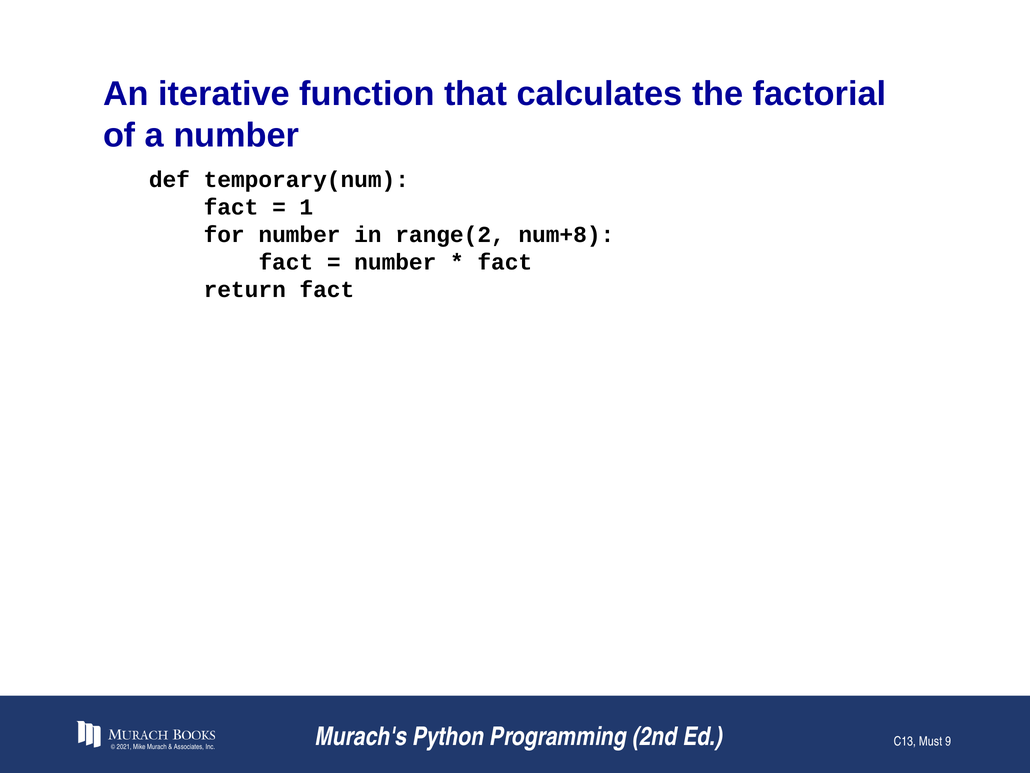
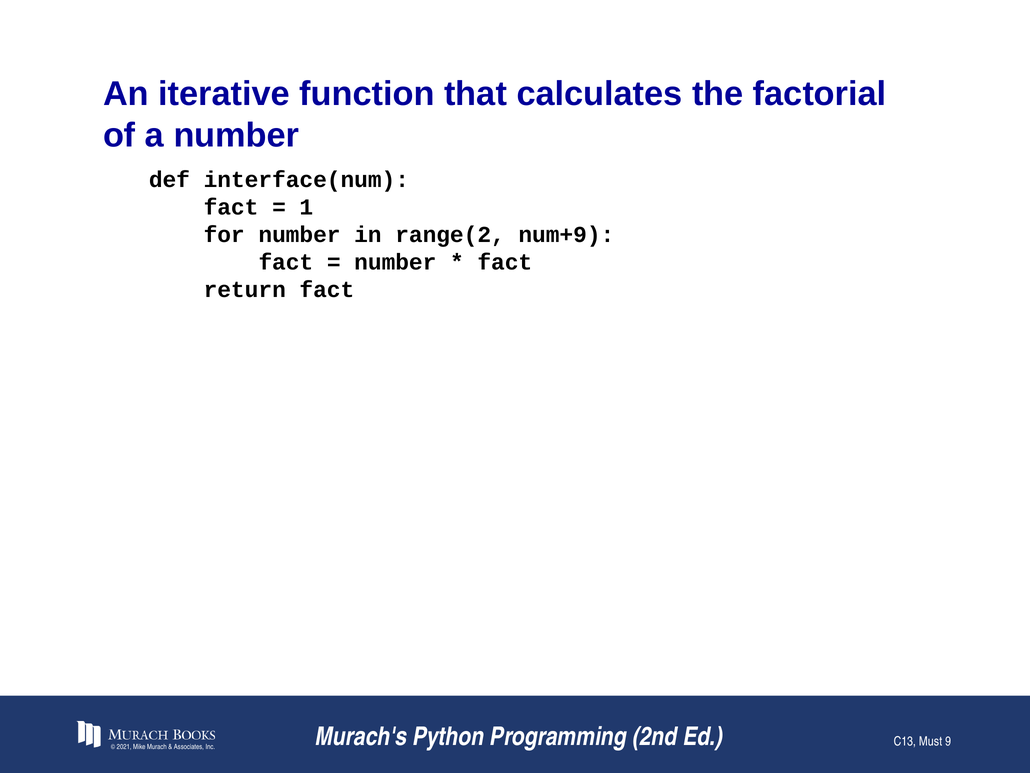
temporary(num: temporary(num -> interface(num
num+8: num+8 -> num+9
